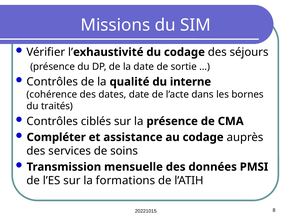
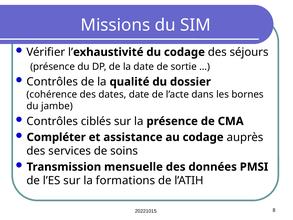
interne: interne -> dossier
traités: traités -> jambe
